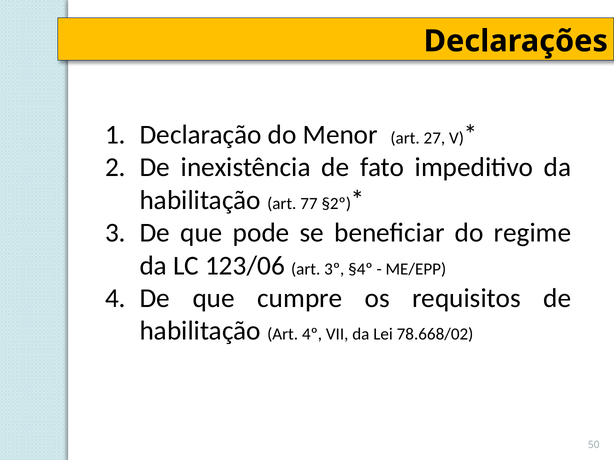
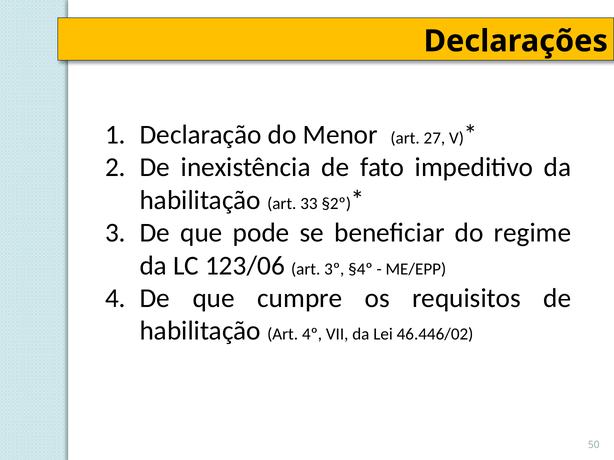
77: 77 -> 33
78.668/02: 78.668/02 -> 46.446/02
